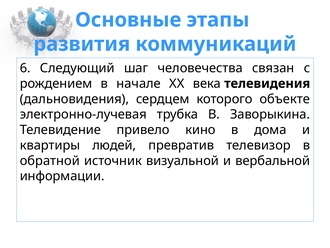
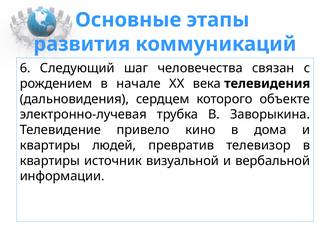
обратной at (50, 160): обратной -> квартиры
